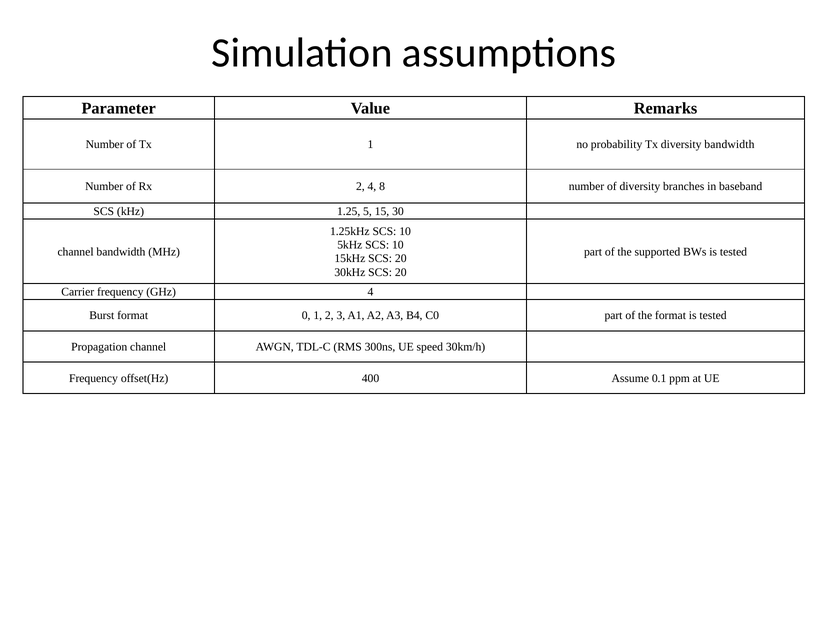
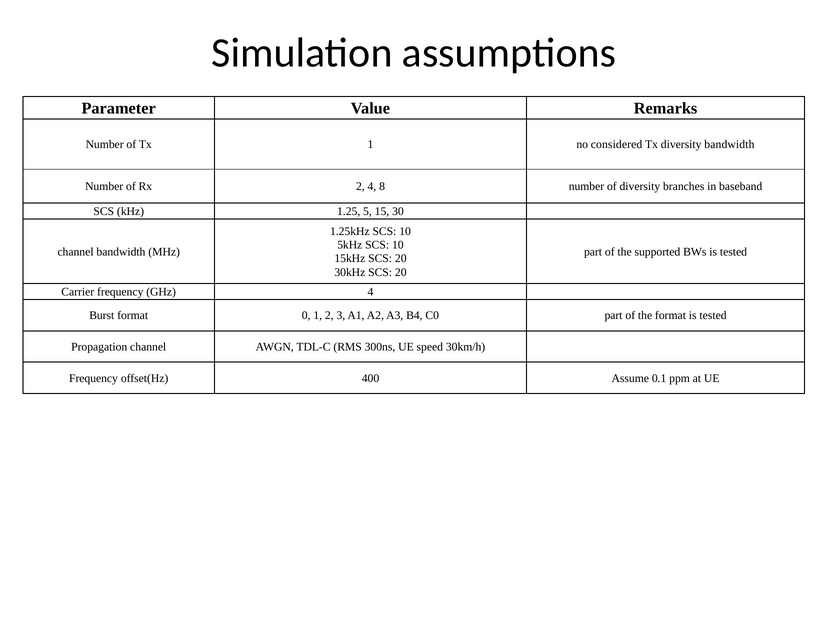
probability: probability -> considered
